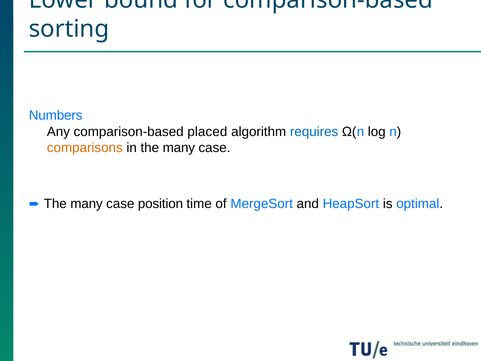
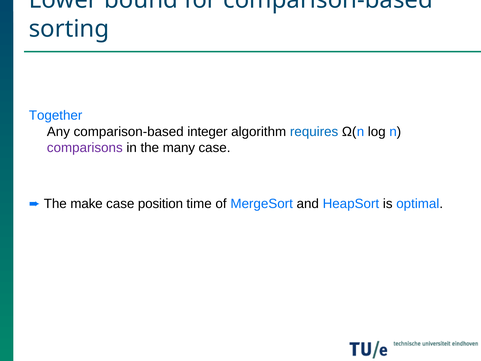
Numbers: Numbers -> Together
placed: placed -> integer
comparisons colour: orange -> purple
many at (87, 204): many -> make
